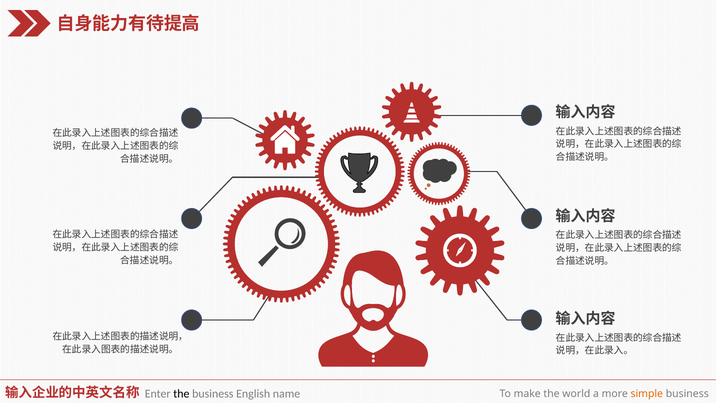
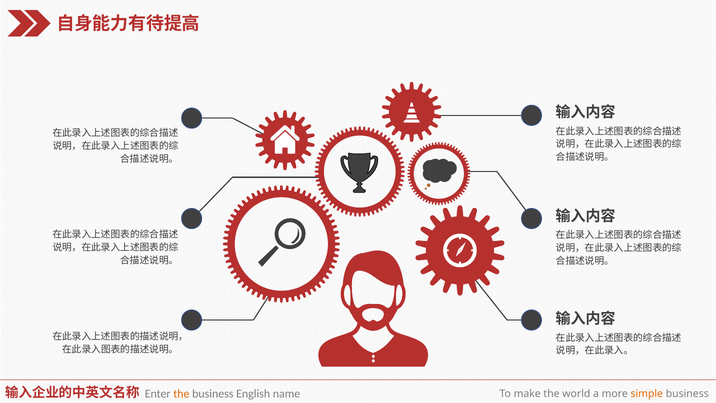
the at (181, 394) colour: black -> orange
